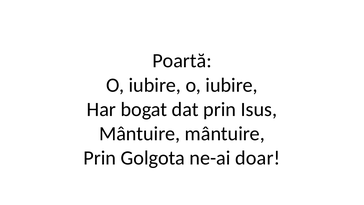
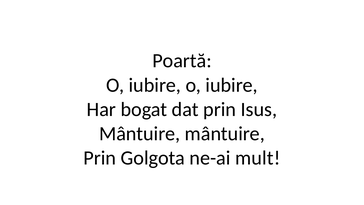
doar: doar -> mult
